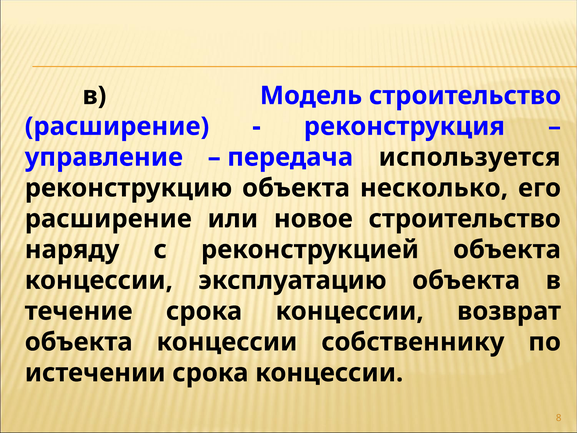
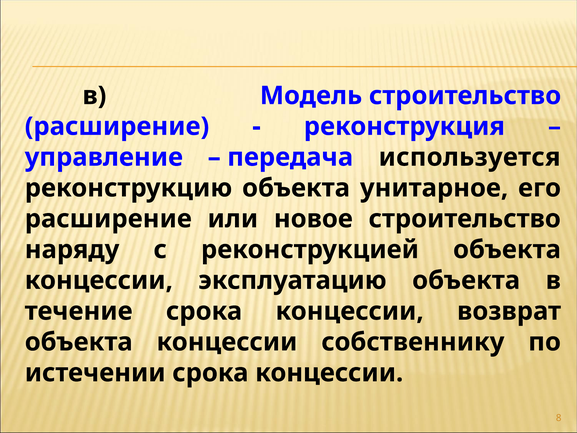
несколько: несколько -> унитарное
